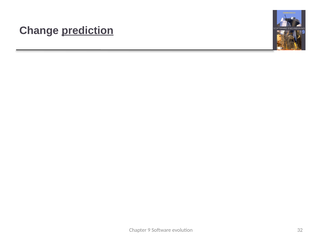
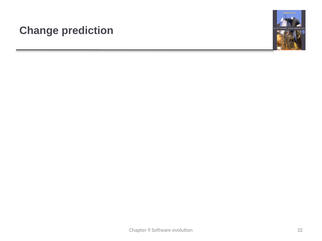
prediction underline: present -> none
